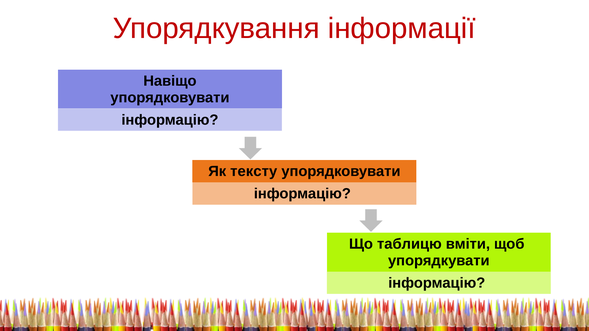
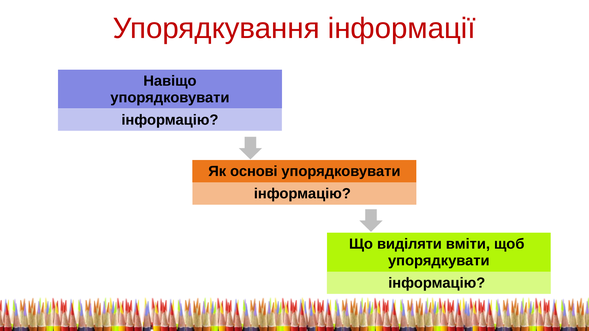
тексту: тексту -> основі
таблицю: таблицю -> виділяти
